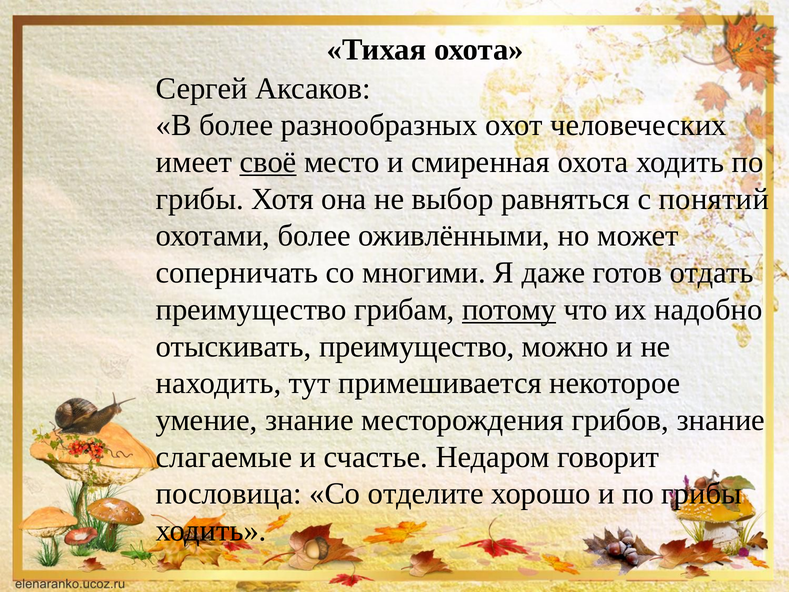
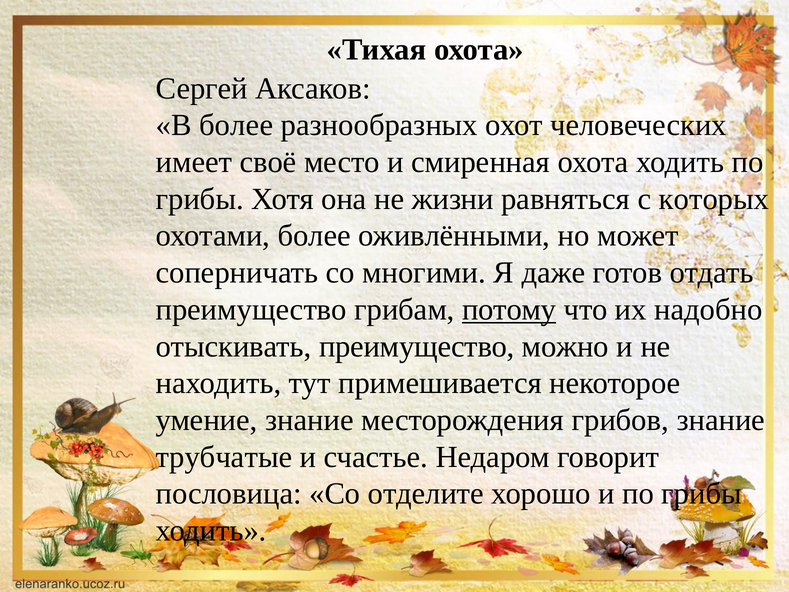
своё underline: present -> none
выбор: выбор -> жизни
понятий: понятий -> которых
слагаемые: слагаемые -> трубчатые
